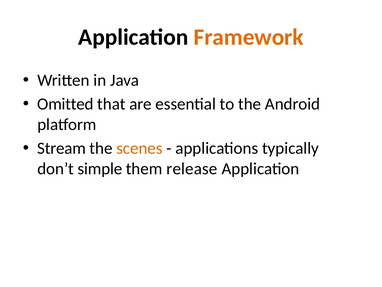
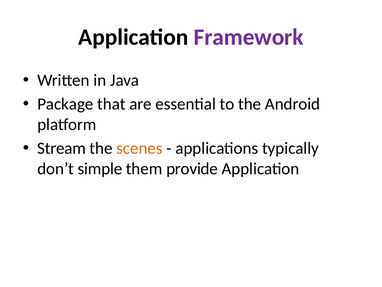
Framework colour: orange -> purple
Omitted: Omitted -> Package
release: release -> provide
